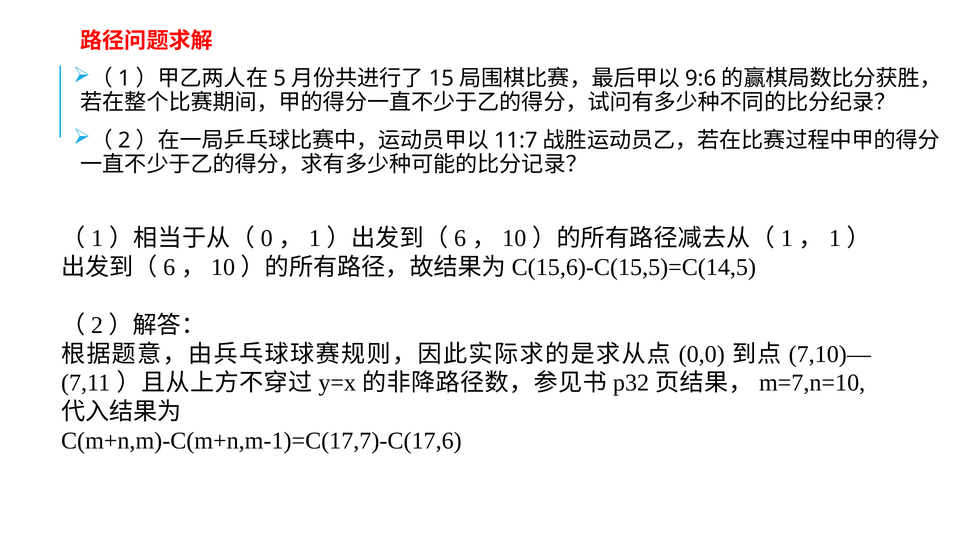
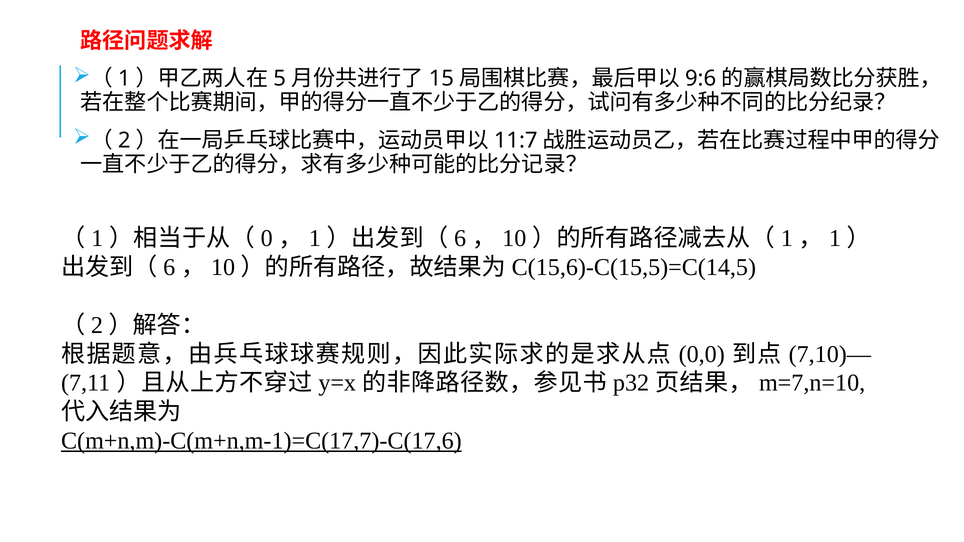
C(m+n,m)-C(m+n,m-1)=C(17,7)-C(17,6 underline: none -> present
